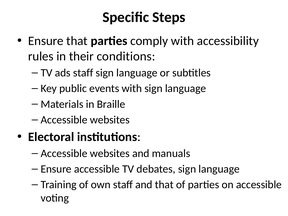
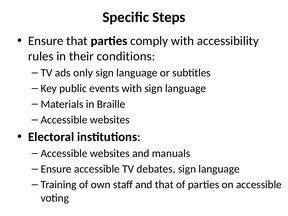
ads staff: staff -> only
